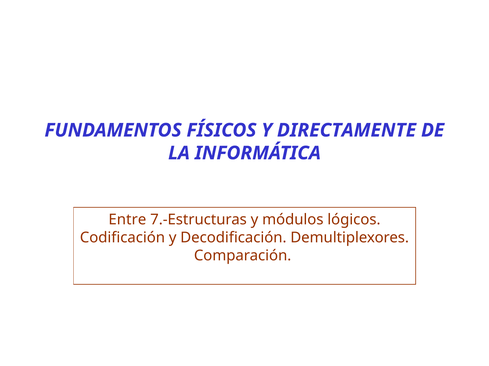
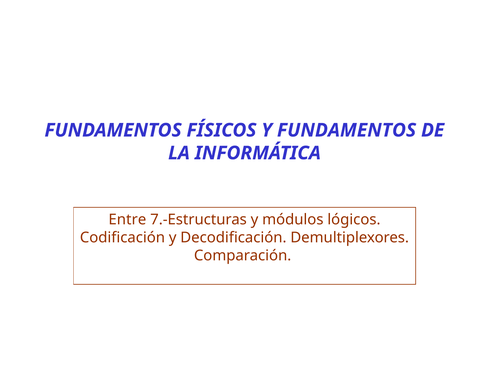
Y DIRECTAMENTE: DIRECTAMENTE -> FUNDAMENTOS
